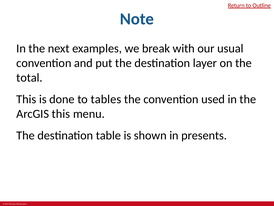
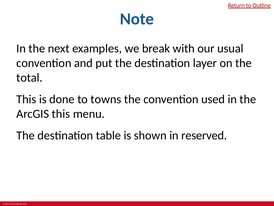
tables: tables -> towns
presents: presents -> reserved
